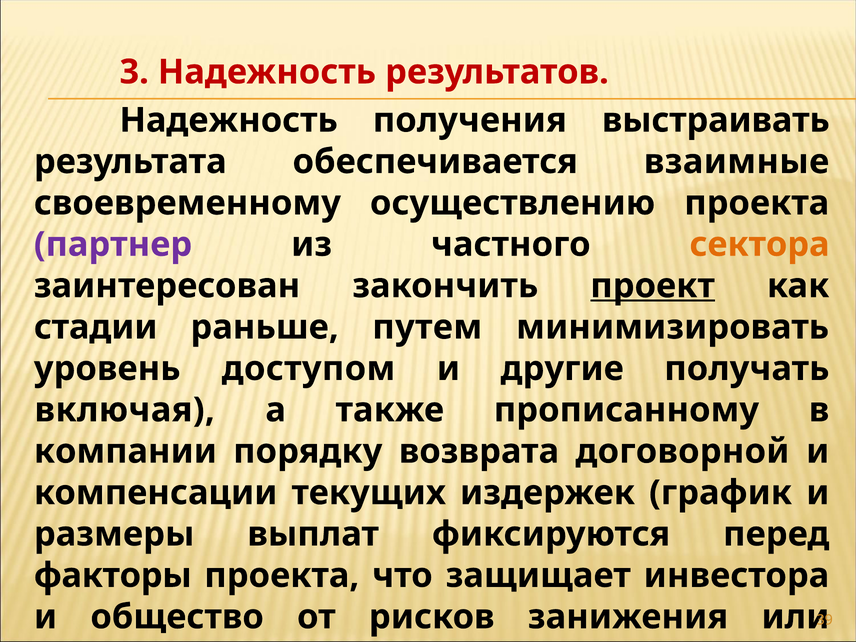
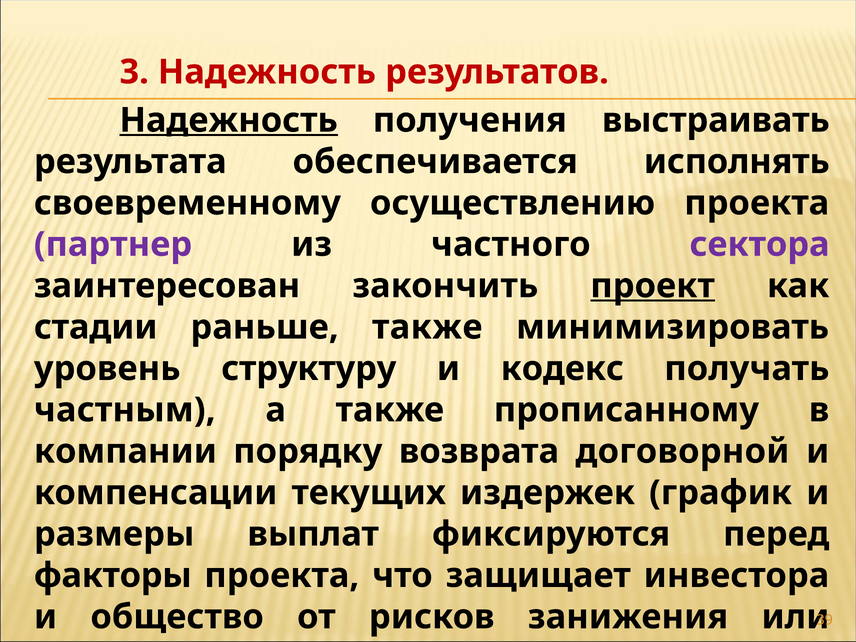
Надежность at (229, 120) underline: none -> present
взаимные: взаимные -> исполнять
сектора colour: orange -> purple
раньше путем: путем -> также
доступом: доступом -> структуру
другие: другие -> кодекс
включая: включая -> частным
